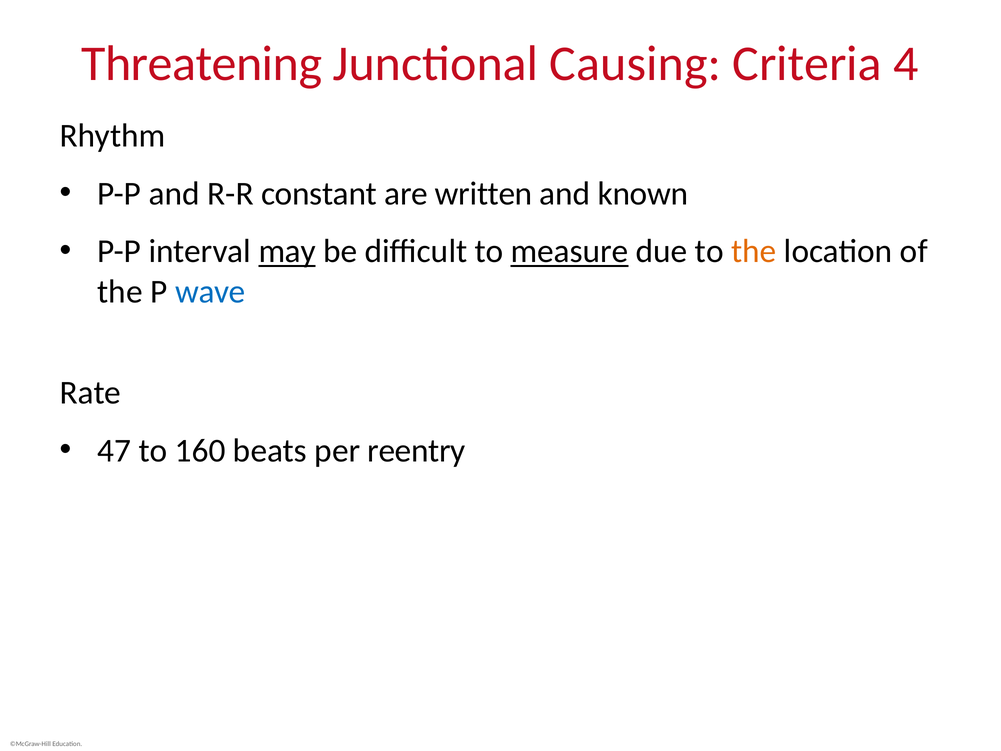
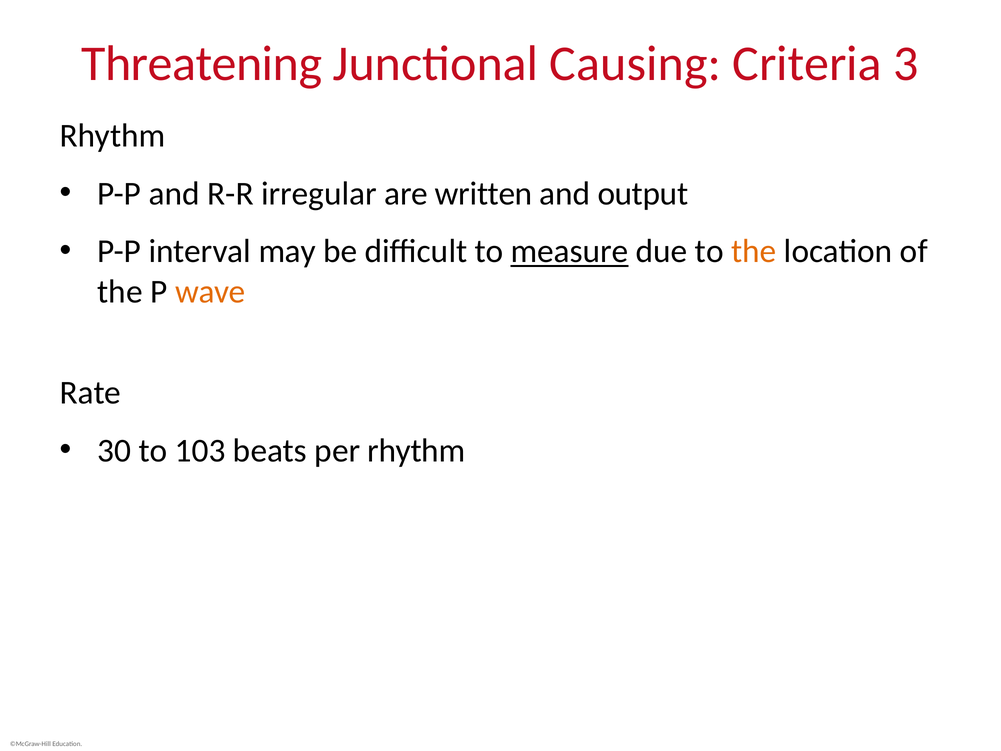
4: 4 -> 3
constant: constant -> irregular
known: known -> output
may underline: present -> none
wave colour: blue -> orange
47: 47 -> 30
160: 160 -> 103
per reentry: reentry -> rhythm
